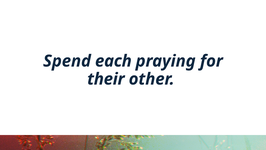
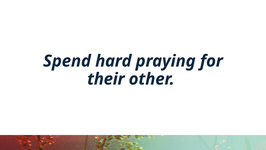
each: each -> hard
